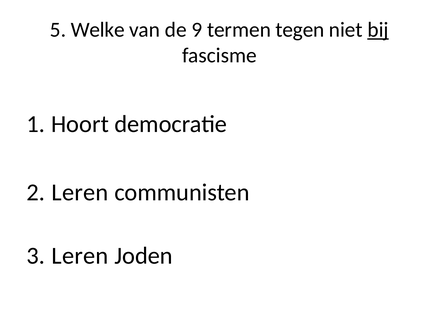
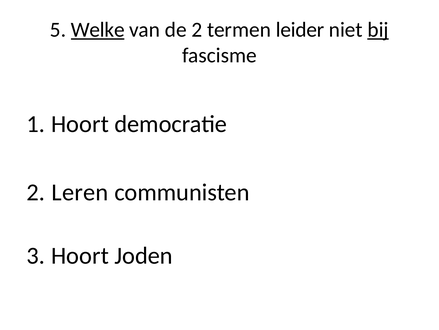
Welke underline: none -> present
de 9: 9 -> 2
tegen: tegen -> leider
3 Leren: Leren -> Hoort
